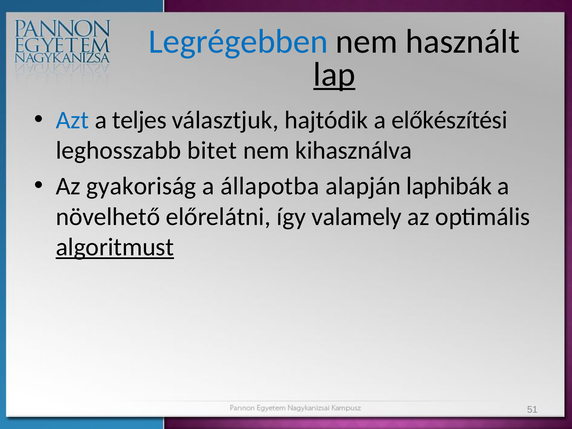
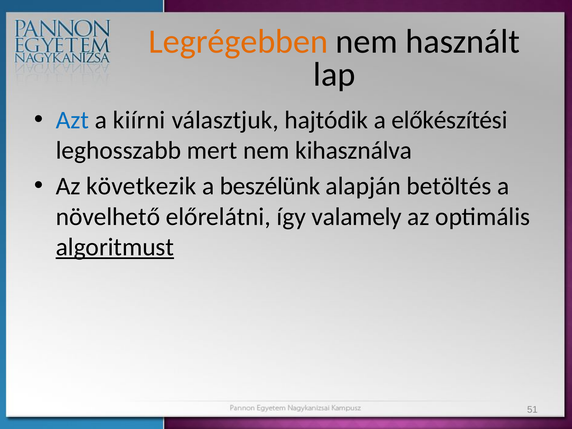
Legrégebben colour: blue -> orange
lap underline: present -> none
teljes: teljes -> kiírni
bitet: bitet -> mert
gyakoriság: gyakoriság -> következik
állapotba: állapotba -> beszélünk
laphibák: laphibák -> betöltés
